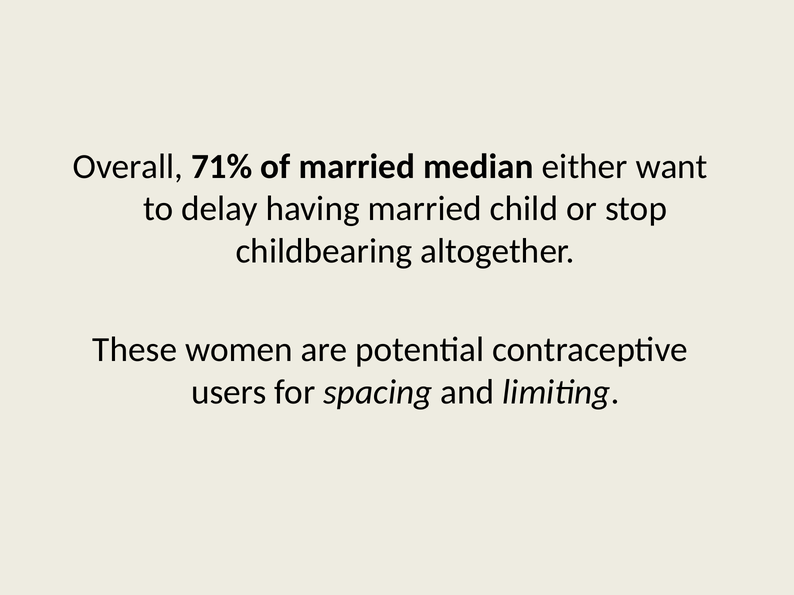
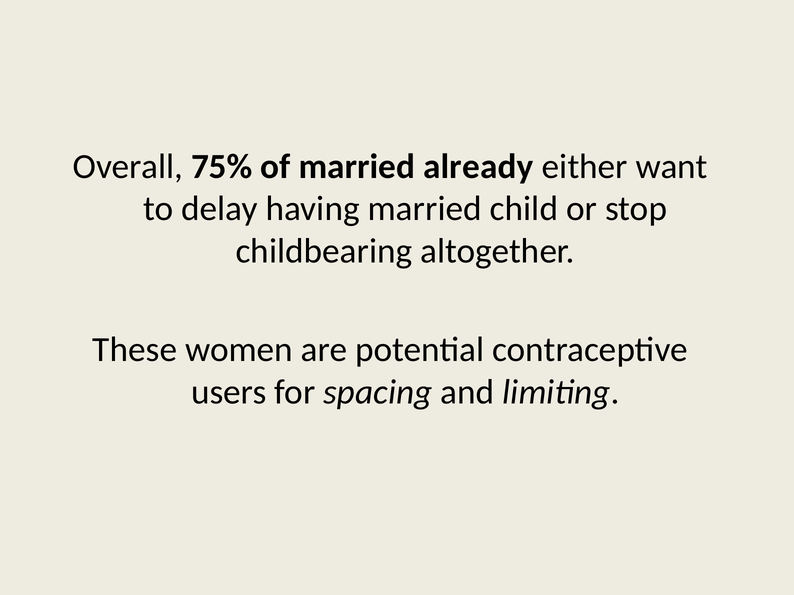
71%: 71% -> 75%
median: median -> already
